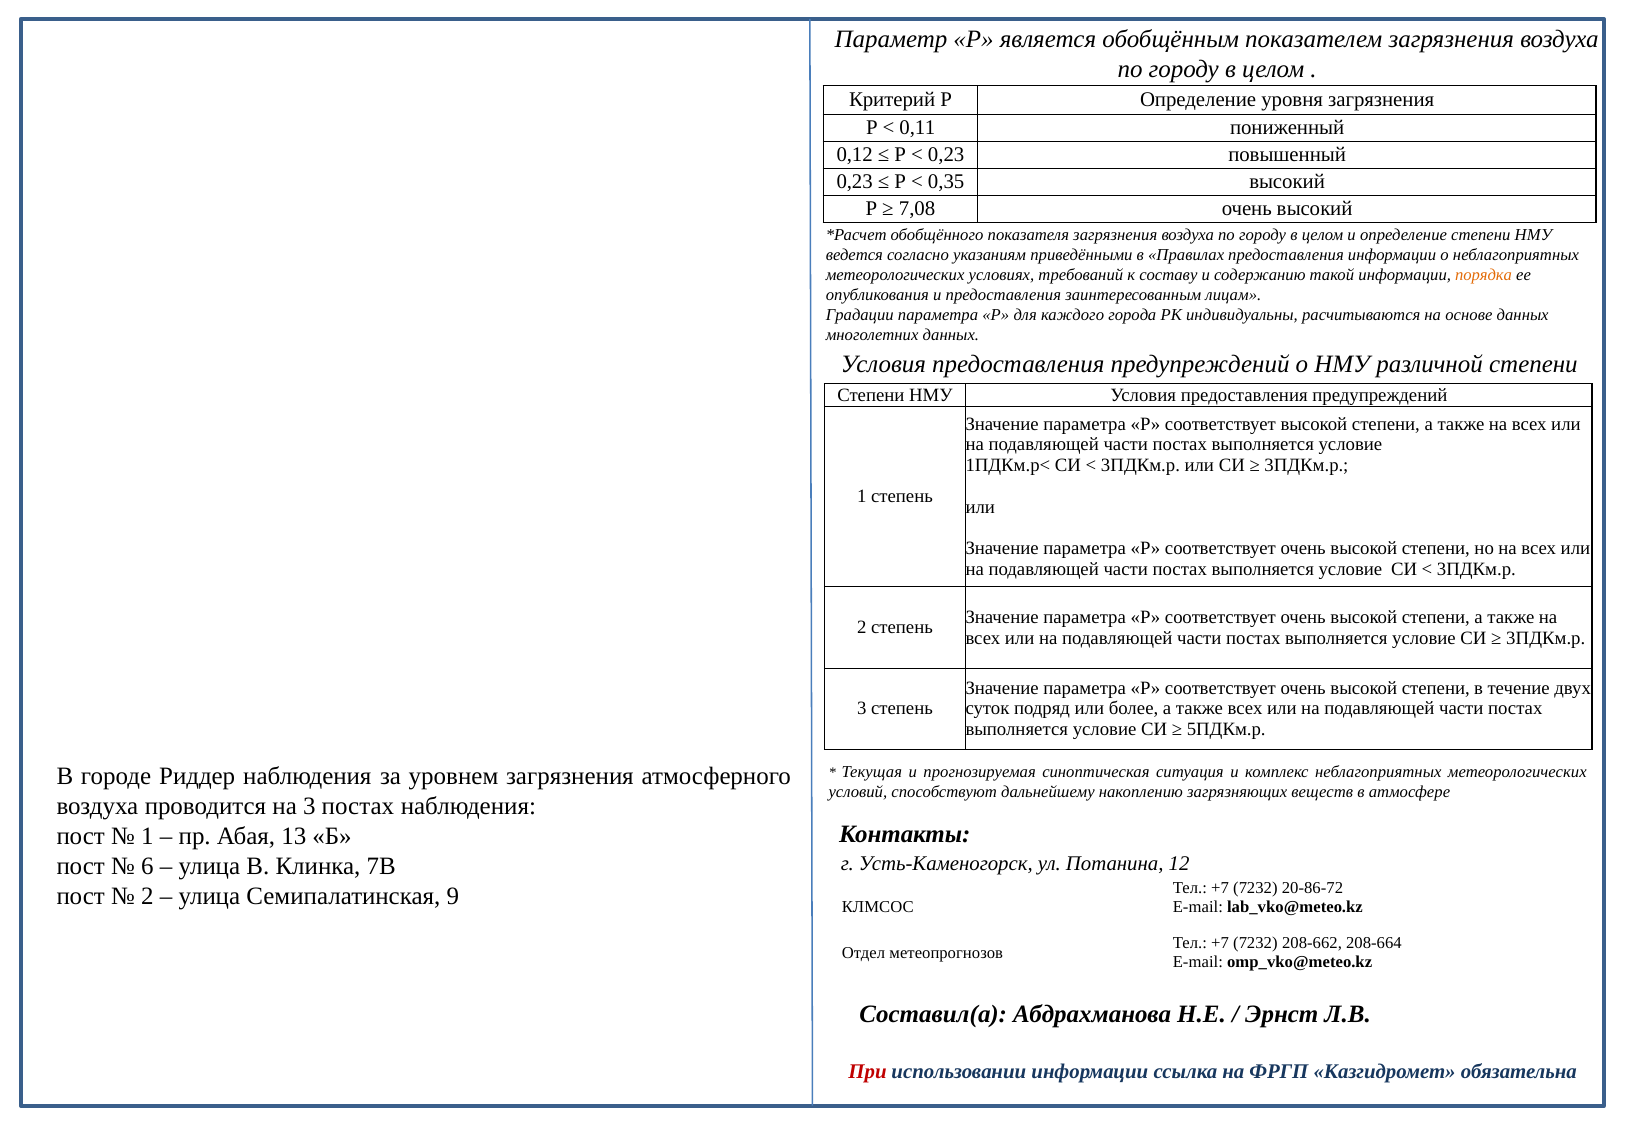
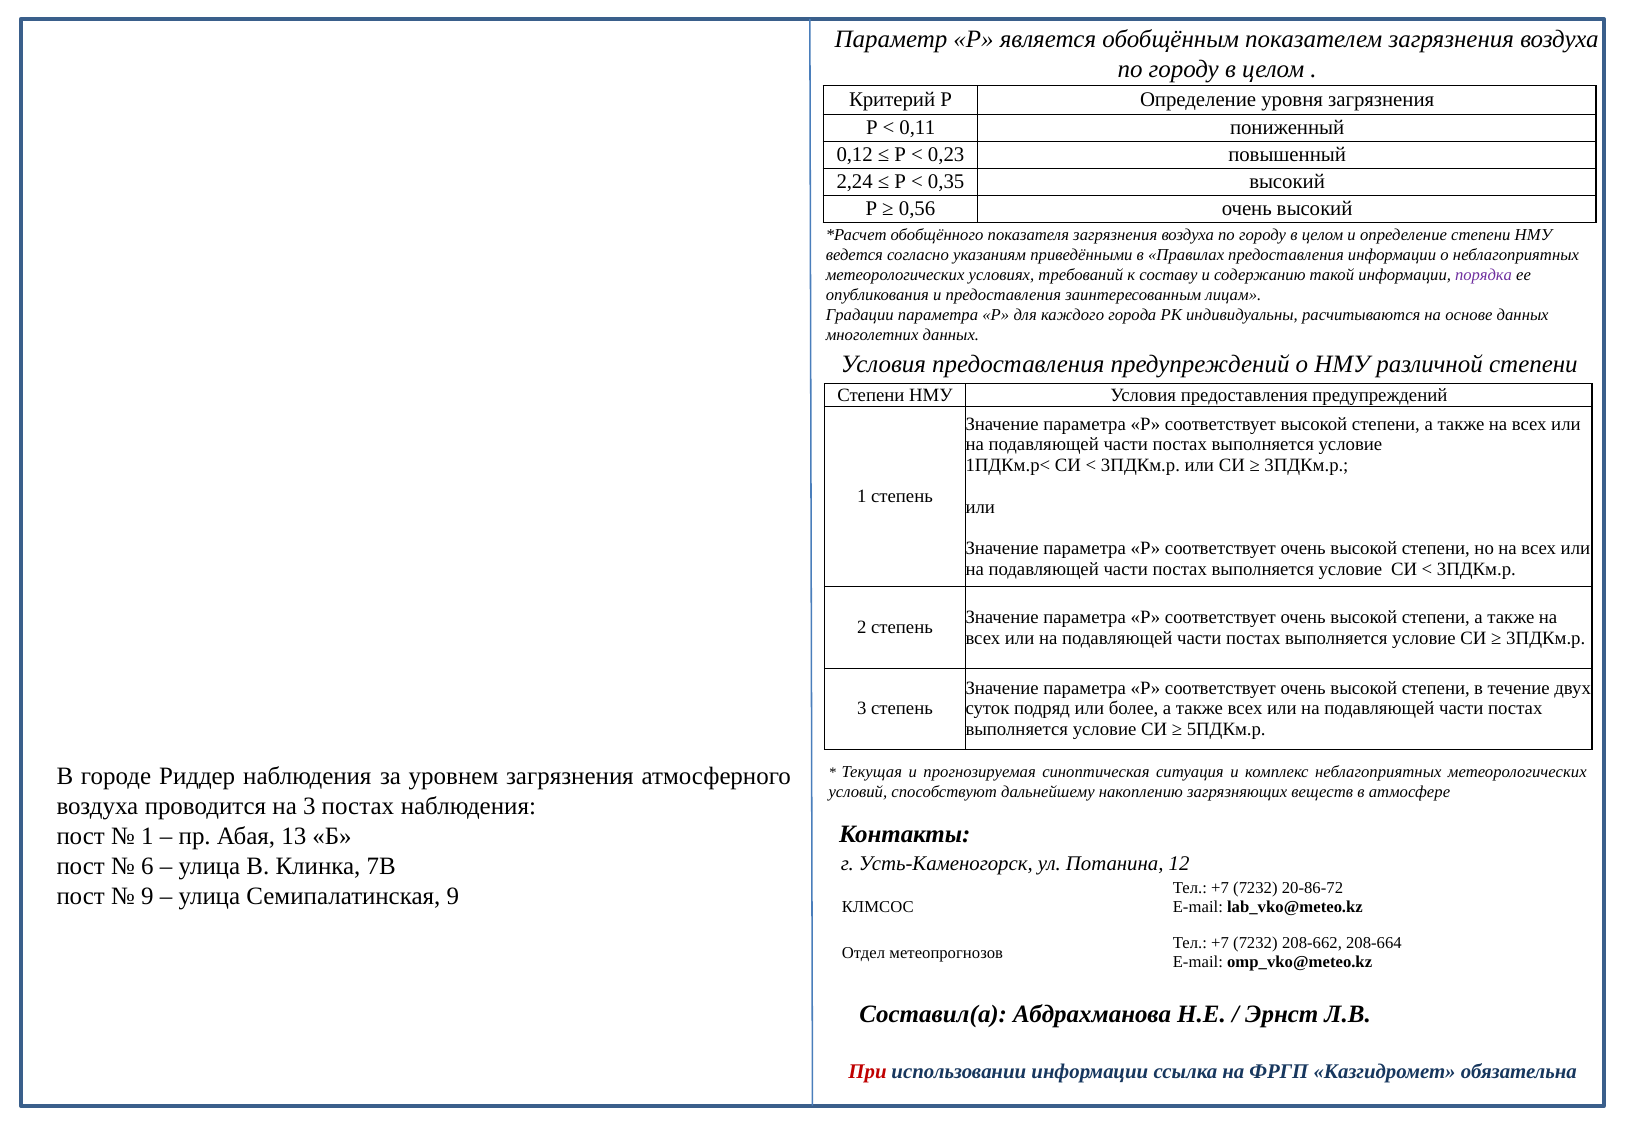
0,23 at (855, 182): 0,23 -> 2,24
7,08: 7,08 -> 0,56
порядка colour: orange -> purple
2 at (147, 897): 2 -> 9
